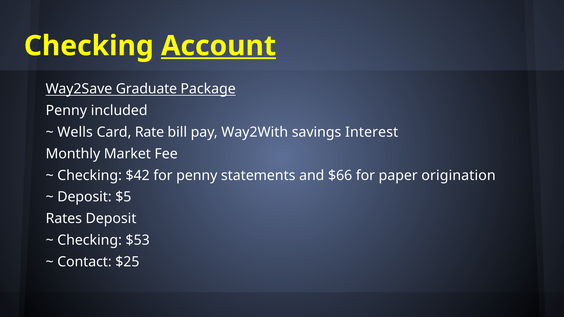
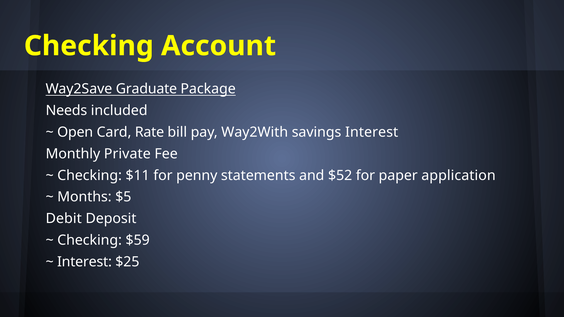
Account underline: present -> none
Penny at (66, 111): Penny -> Needs
Wells: Wells -> Open
Market: Market -> Private
$42: $42 -> $11
$66: $66 -> $52
origination: origination -> application
Deposit at (84, 197): Deposit -> Months
Rates: Rates -> Debit
$53: $53 -> $59
Contact at (84, 262): Contact -> Interest
